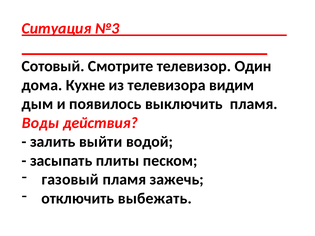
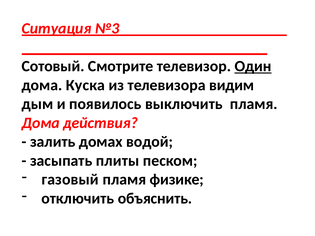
Один underline: none -> present
Кухне: Кухне -> Куска
Воды at (41, 123): Воды -> Дома
выйти: выйти -> домах
зажечь: зажечь -> физике
выбежать: выбежать -> объяснить
